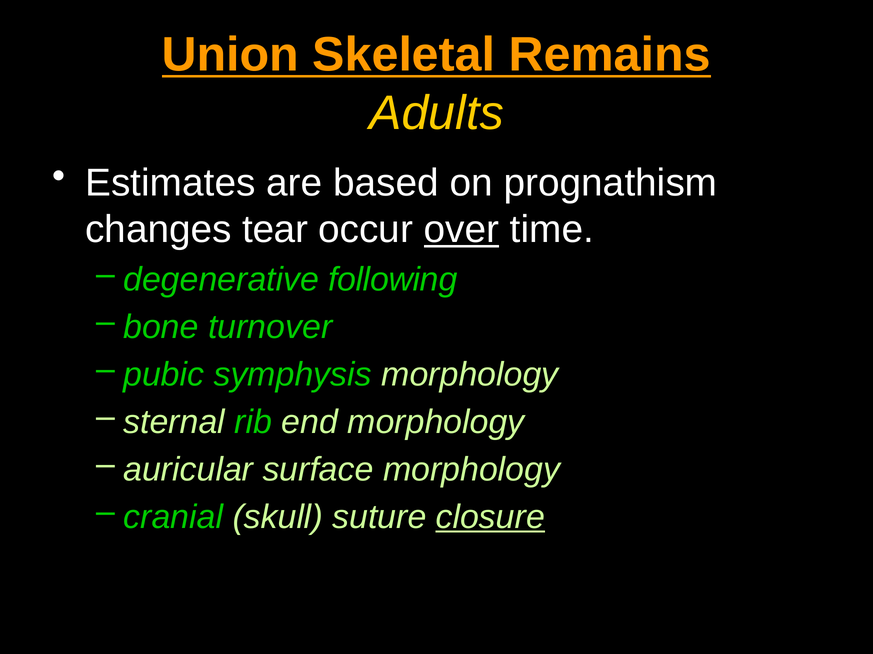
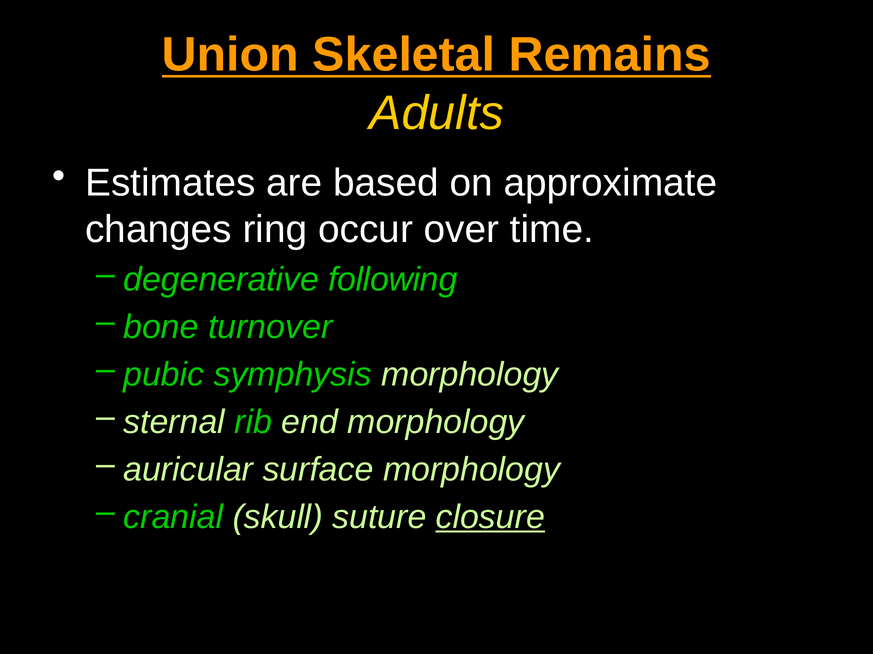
prognathism: prognathism -> approximate
tear: tear -> ring
over underline: present -> none
